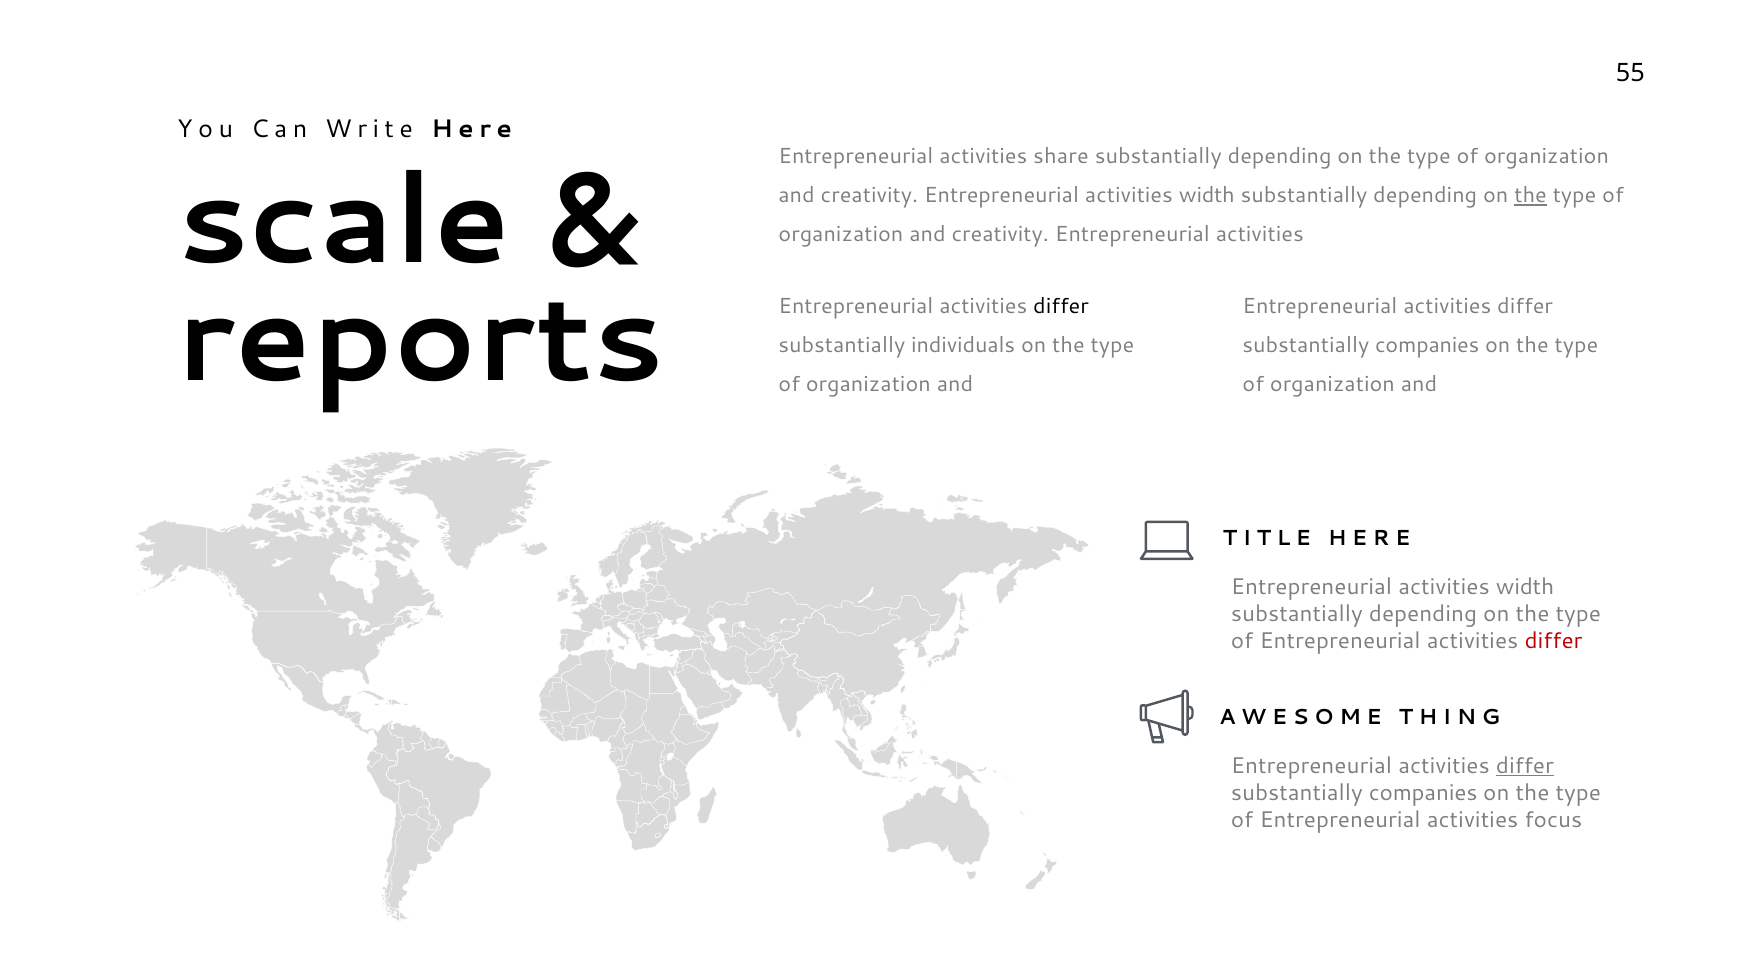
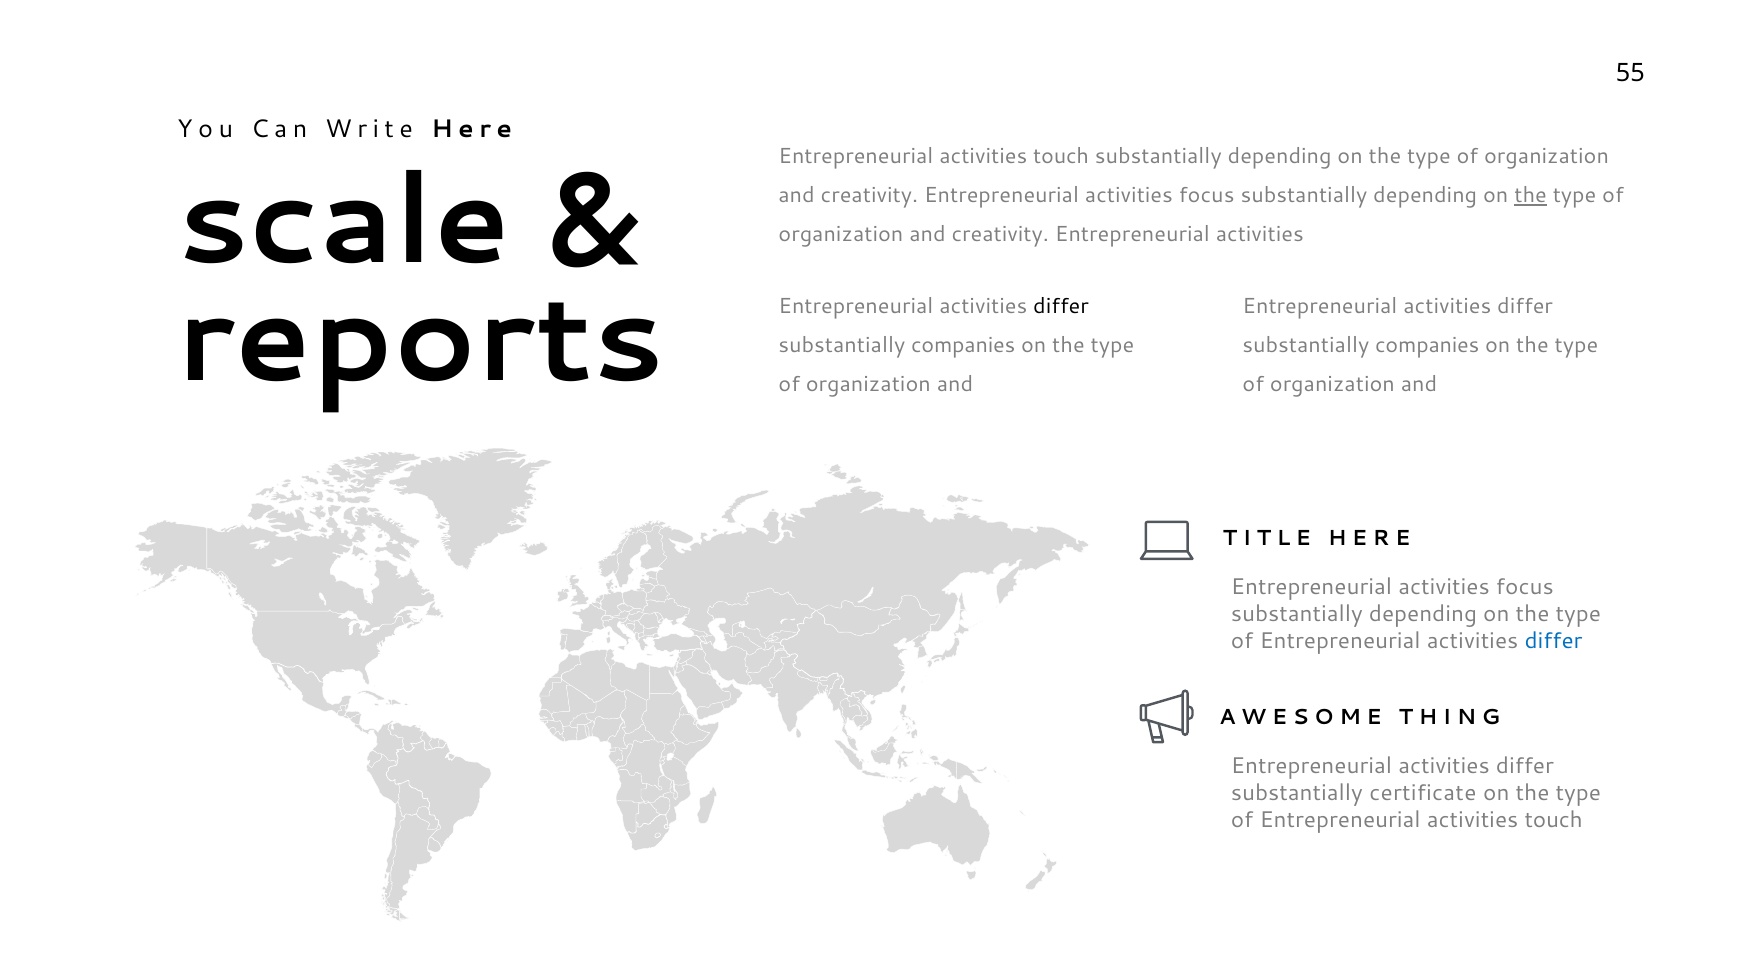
share at (1061, 157): share -> touch
creativity Entrepreneurial activities width: width -> focus
individuals at (963, 345): individuals -> companies
width at (1525, 587): width -> focus
differ at (1554, 641) colour: red -> blue
differ at (1525, 766) underline: present -> none
companies at (1423, 793): companies -> certificate
of Entrepreneurial activities focus: focus -> touch
